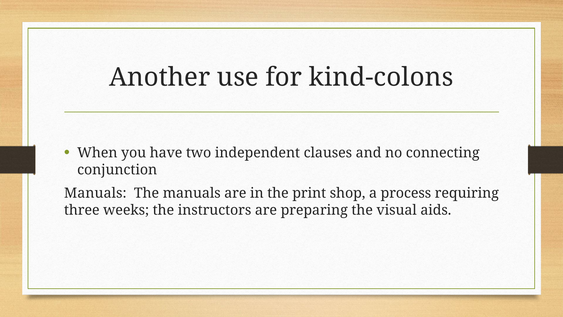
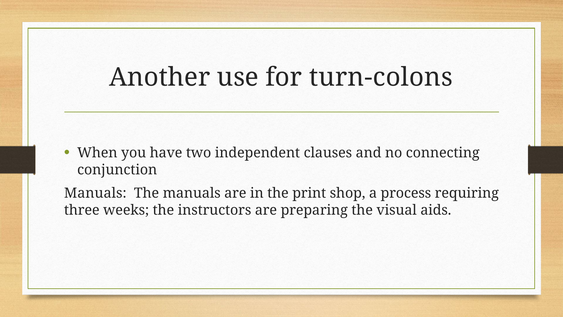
kind-colons: kind-colons -> turn-colons
